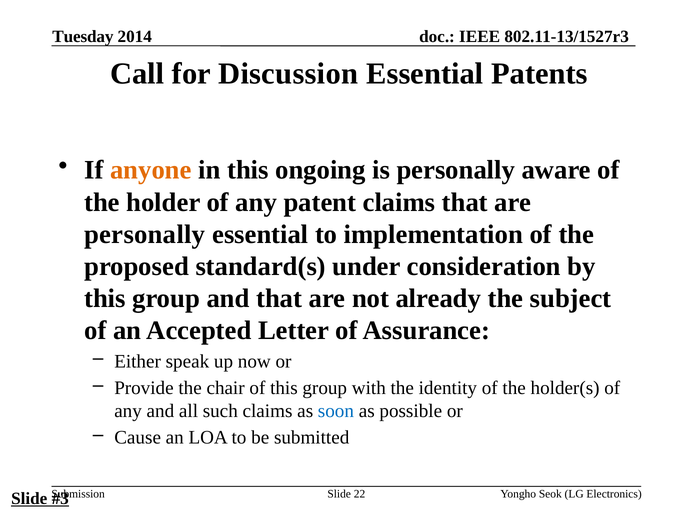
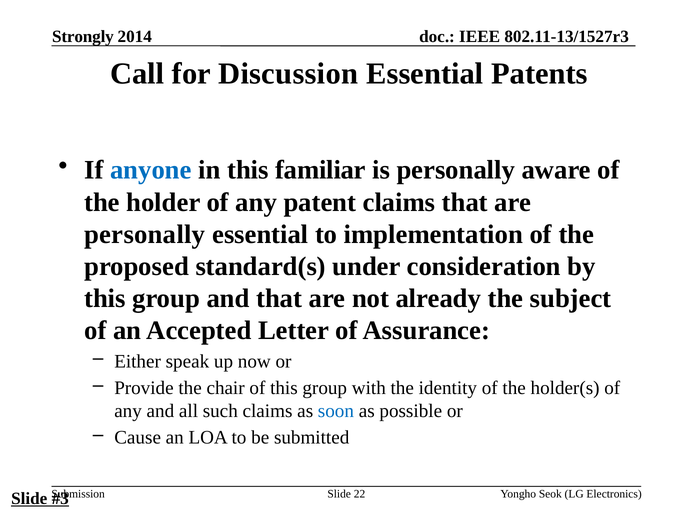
Tuesday: Tuesday -> Strongly
anyone colour: orange -> blue
ongoing: ongoing -> familiar
